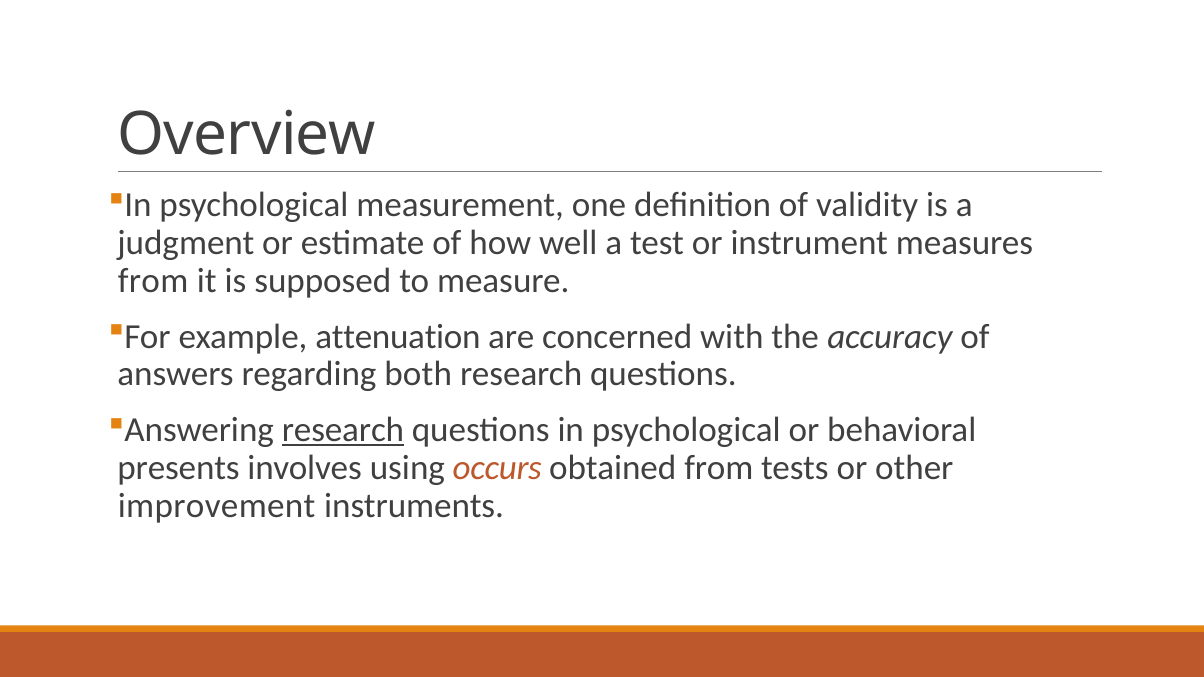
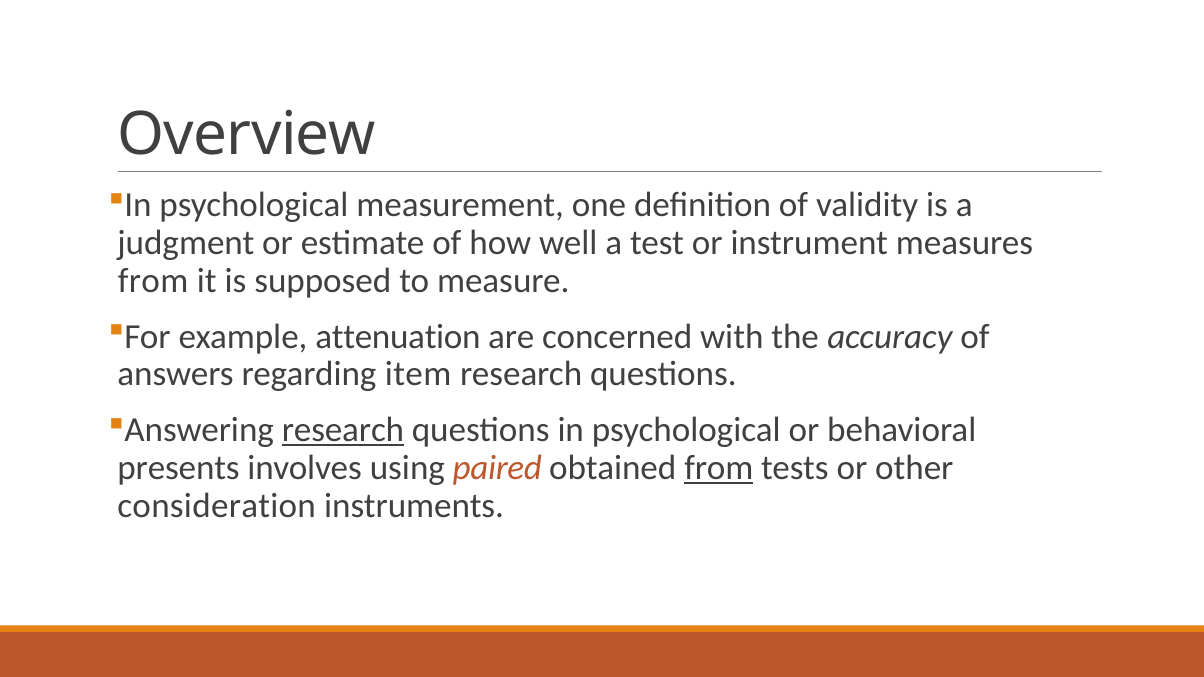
both: both -> item
occurs: occurs -> paired
from at (719, 468) underline: none -> present
improvement: improvement -> consideration
